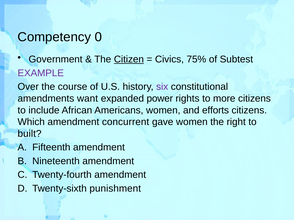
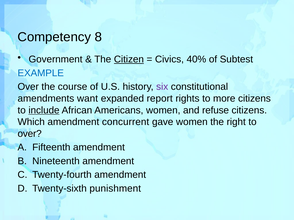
0: 0 -> 8
75%: 75% -> 40%
EXAMPLE colour: purple -> blue
power: power -> report
include underline: none -> present
efforts: efforts -> refuse
built at (30, 134): built -> over
